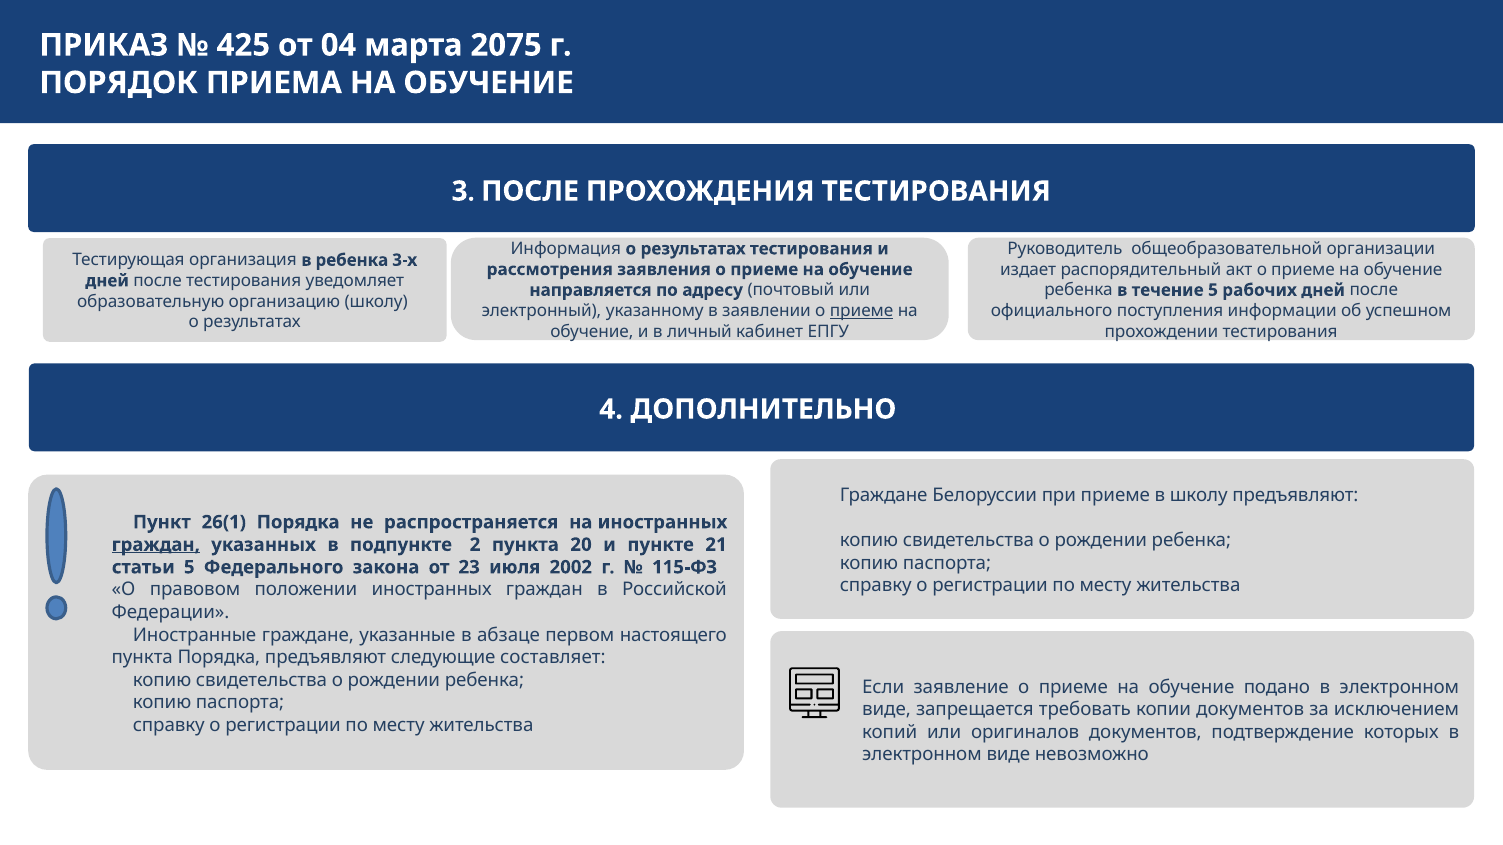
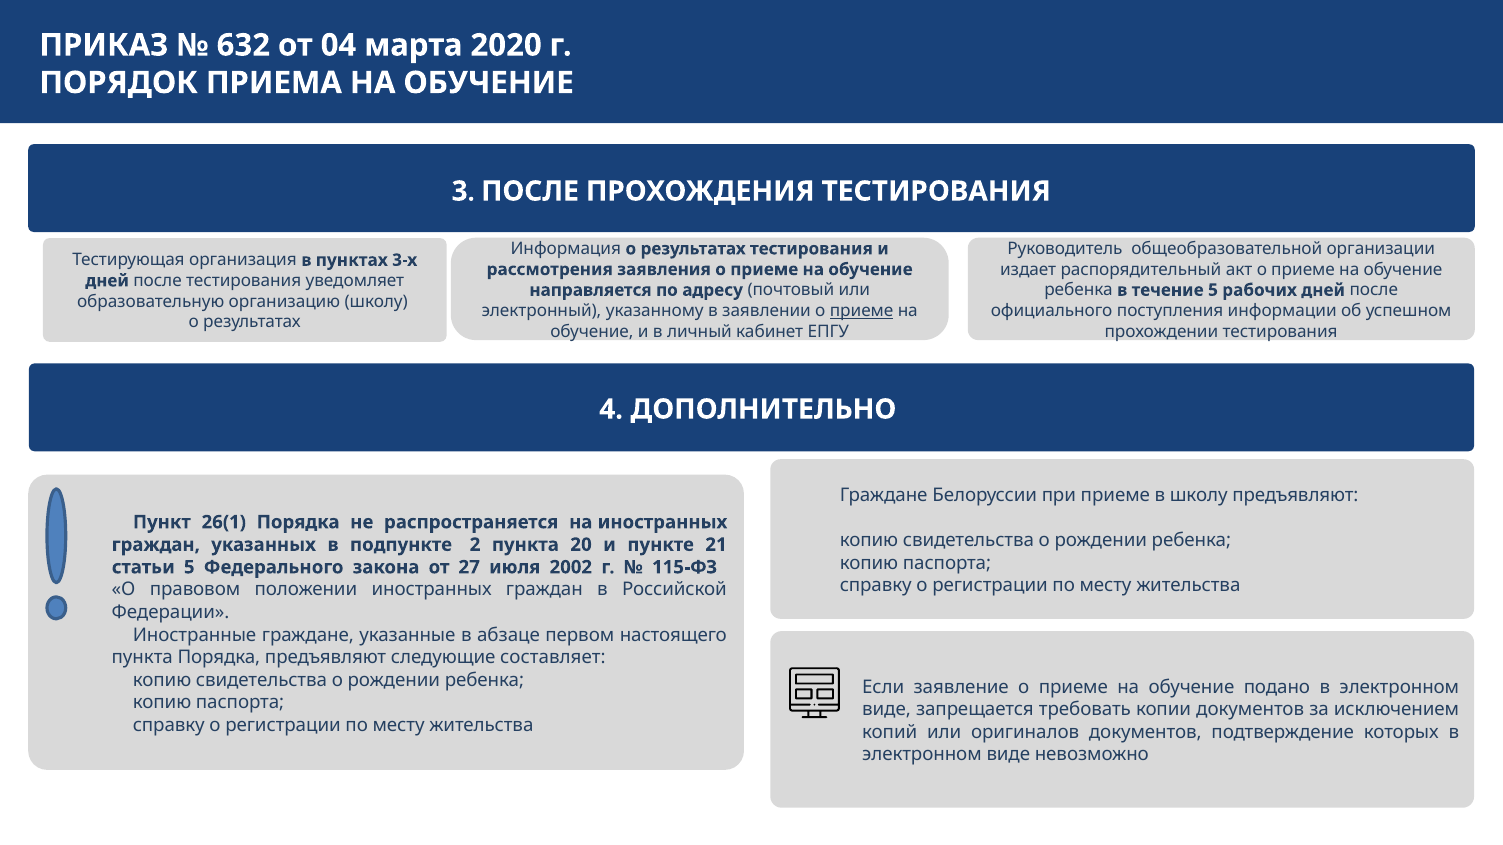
425: 425 -> 632
2075: 2075 -> 2020
в ребенка: ребенка -> пунктах
граждан at (156, 545) underline: present -> none
23: 23 -> 27
